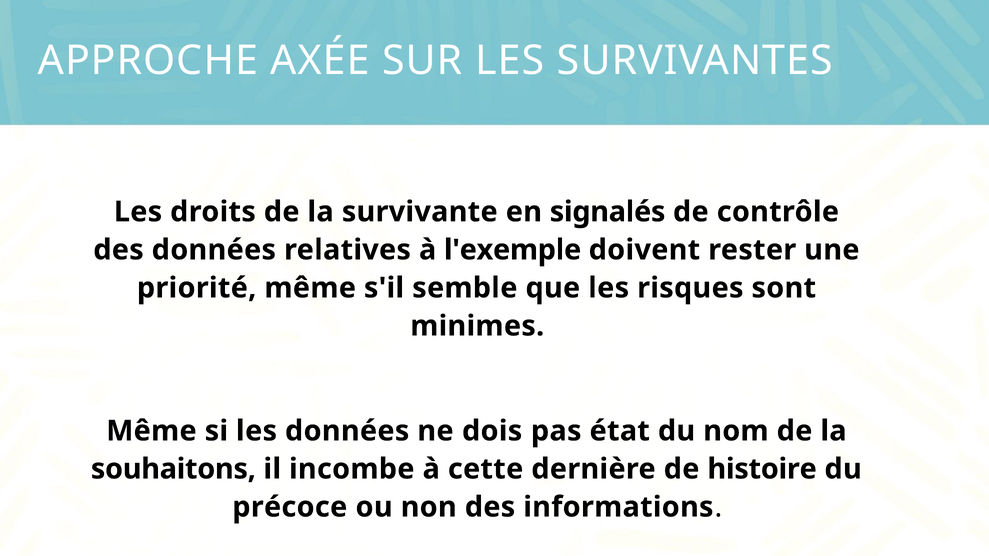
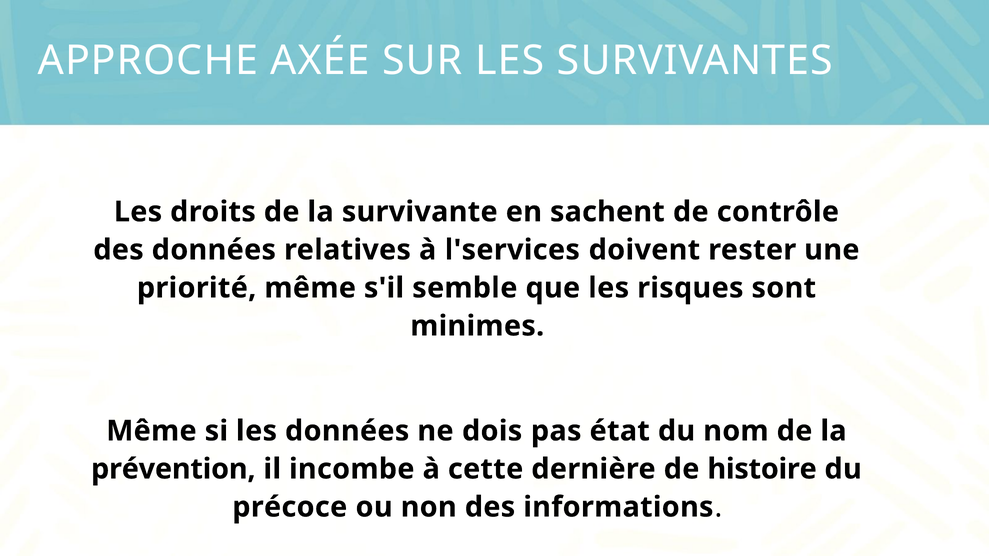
signalés: signalés -> sachent
l'exemple: l'exemple -> l'services
souhaitons: souhaitons -> prévention
